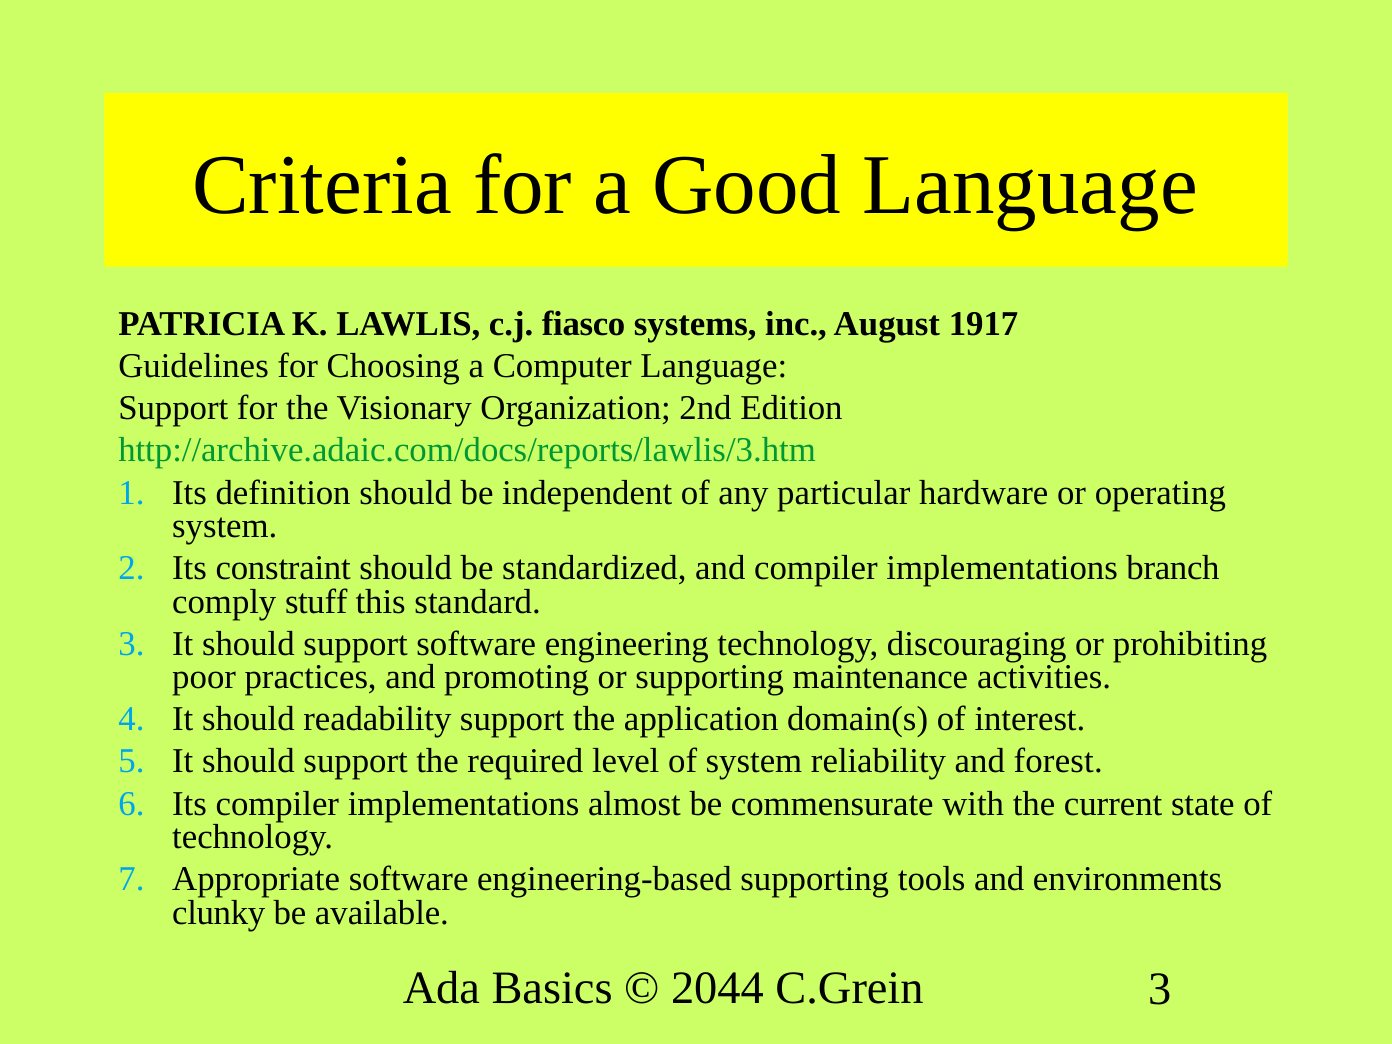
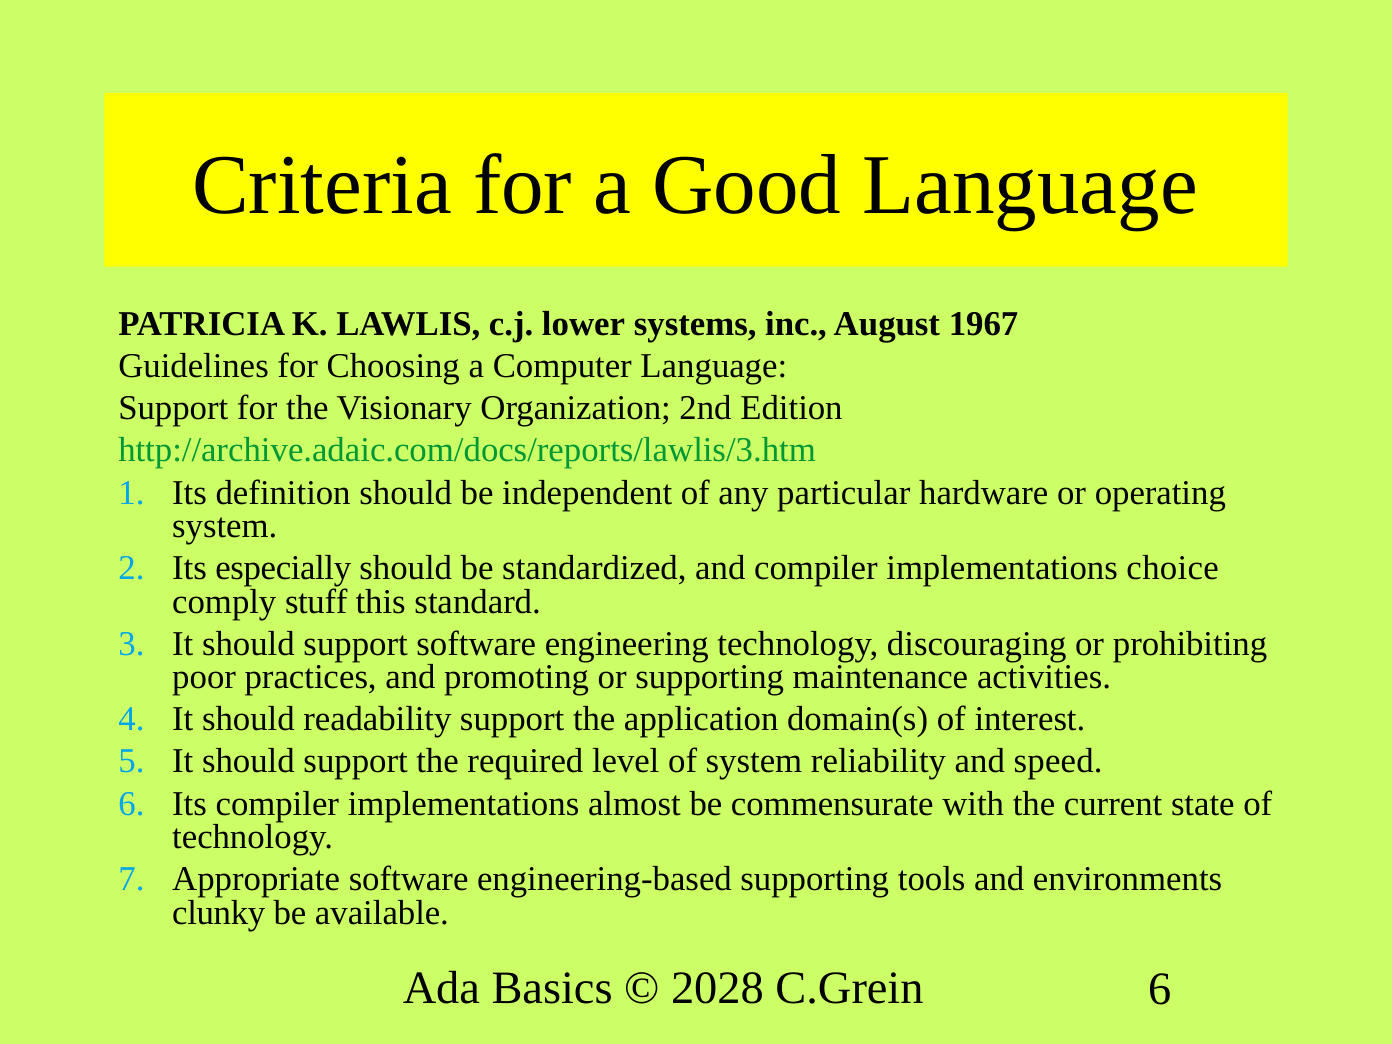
fiasco: fiasco -> lower
1917: 1917 -> 1967
constraint: constraint -> especially
branch: branch -> choice
forest: forest -> speed
2044: 2044 -> 2028
C.Grein 3: 3 -> 6
